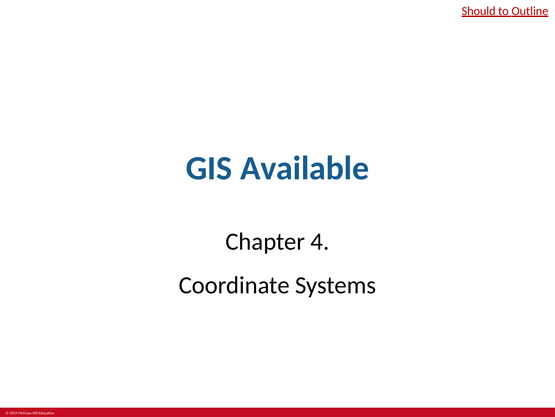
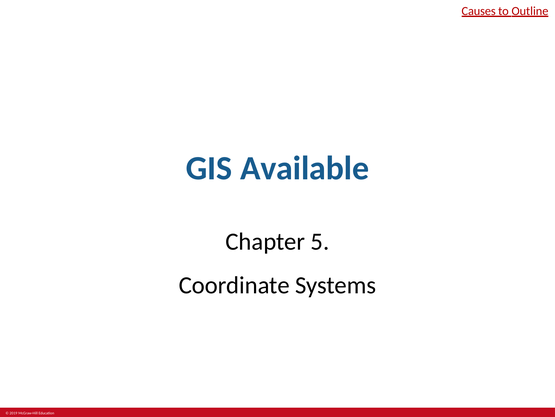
Should: Should -> Causes
4: 4 -> 5
